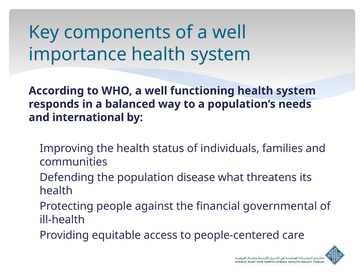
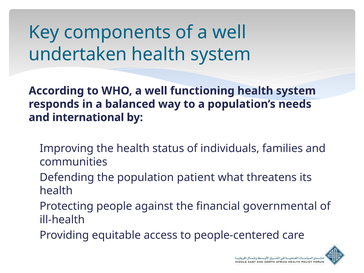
importance: importance -> undertaken
disease: disease -> patient
